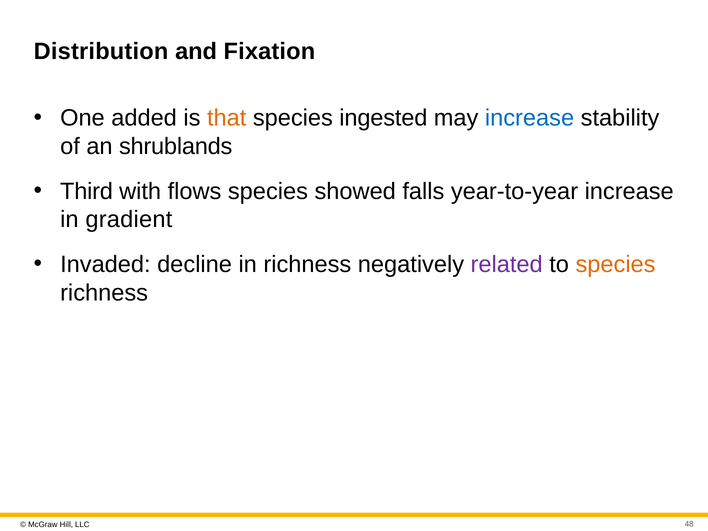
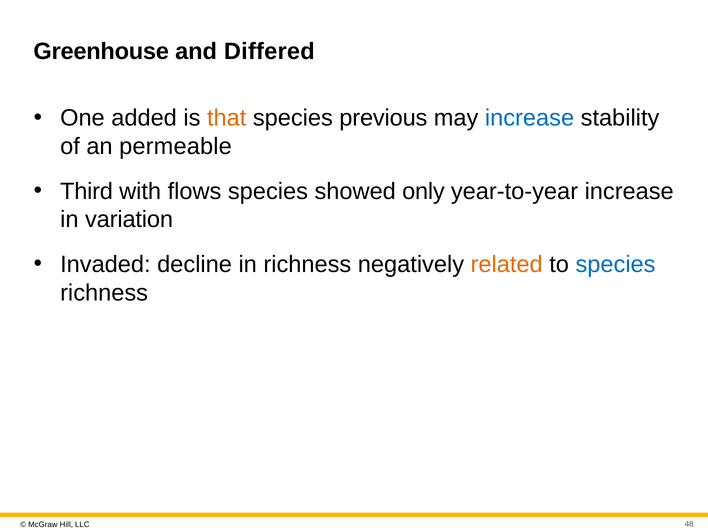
Distribution: Distribution -> Greenhouse
Fixation: Fixation -> Differed
ingested: ingested -> previous
shrublands: shrublands -> permeable
falls: falls -> only
gradient: gradient -> variation
related colour: purple -> orange
species at (616, 264) colour: orange -> blue
